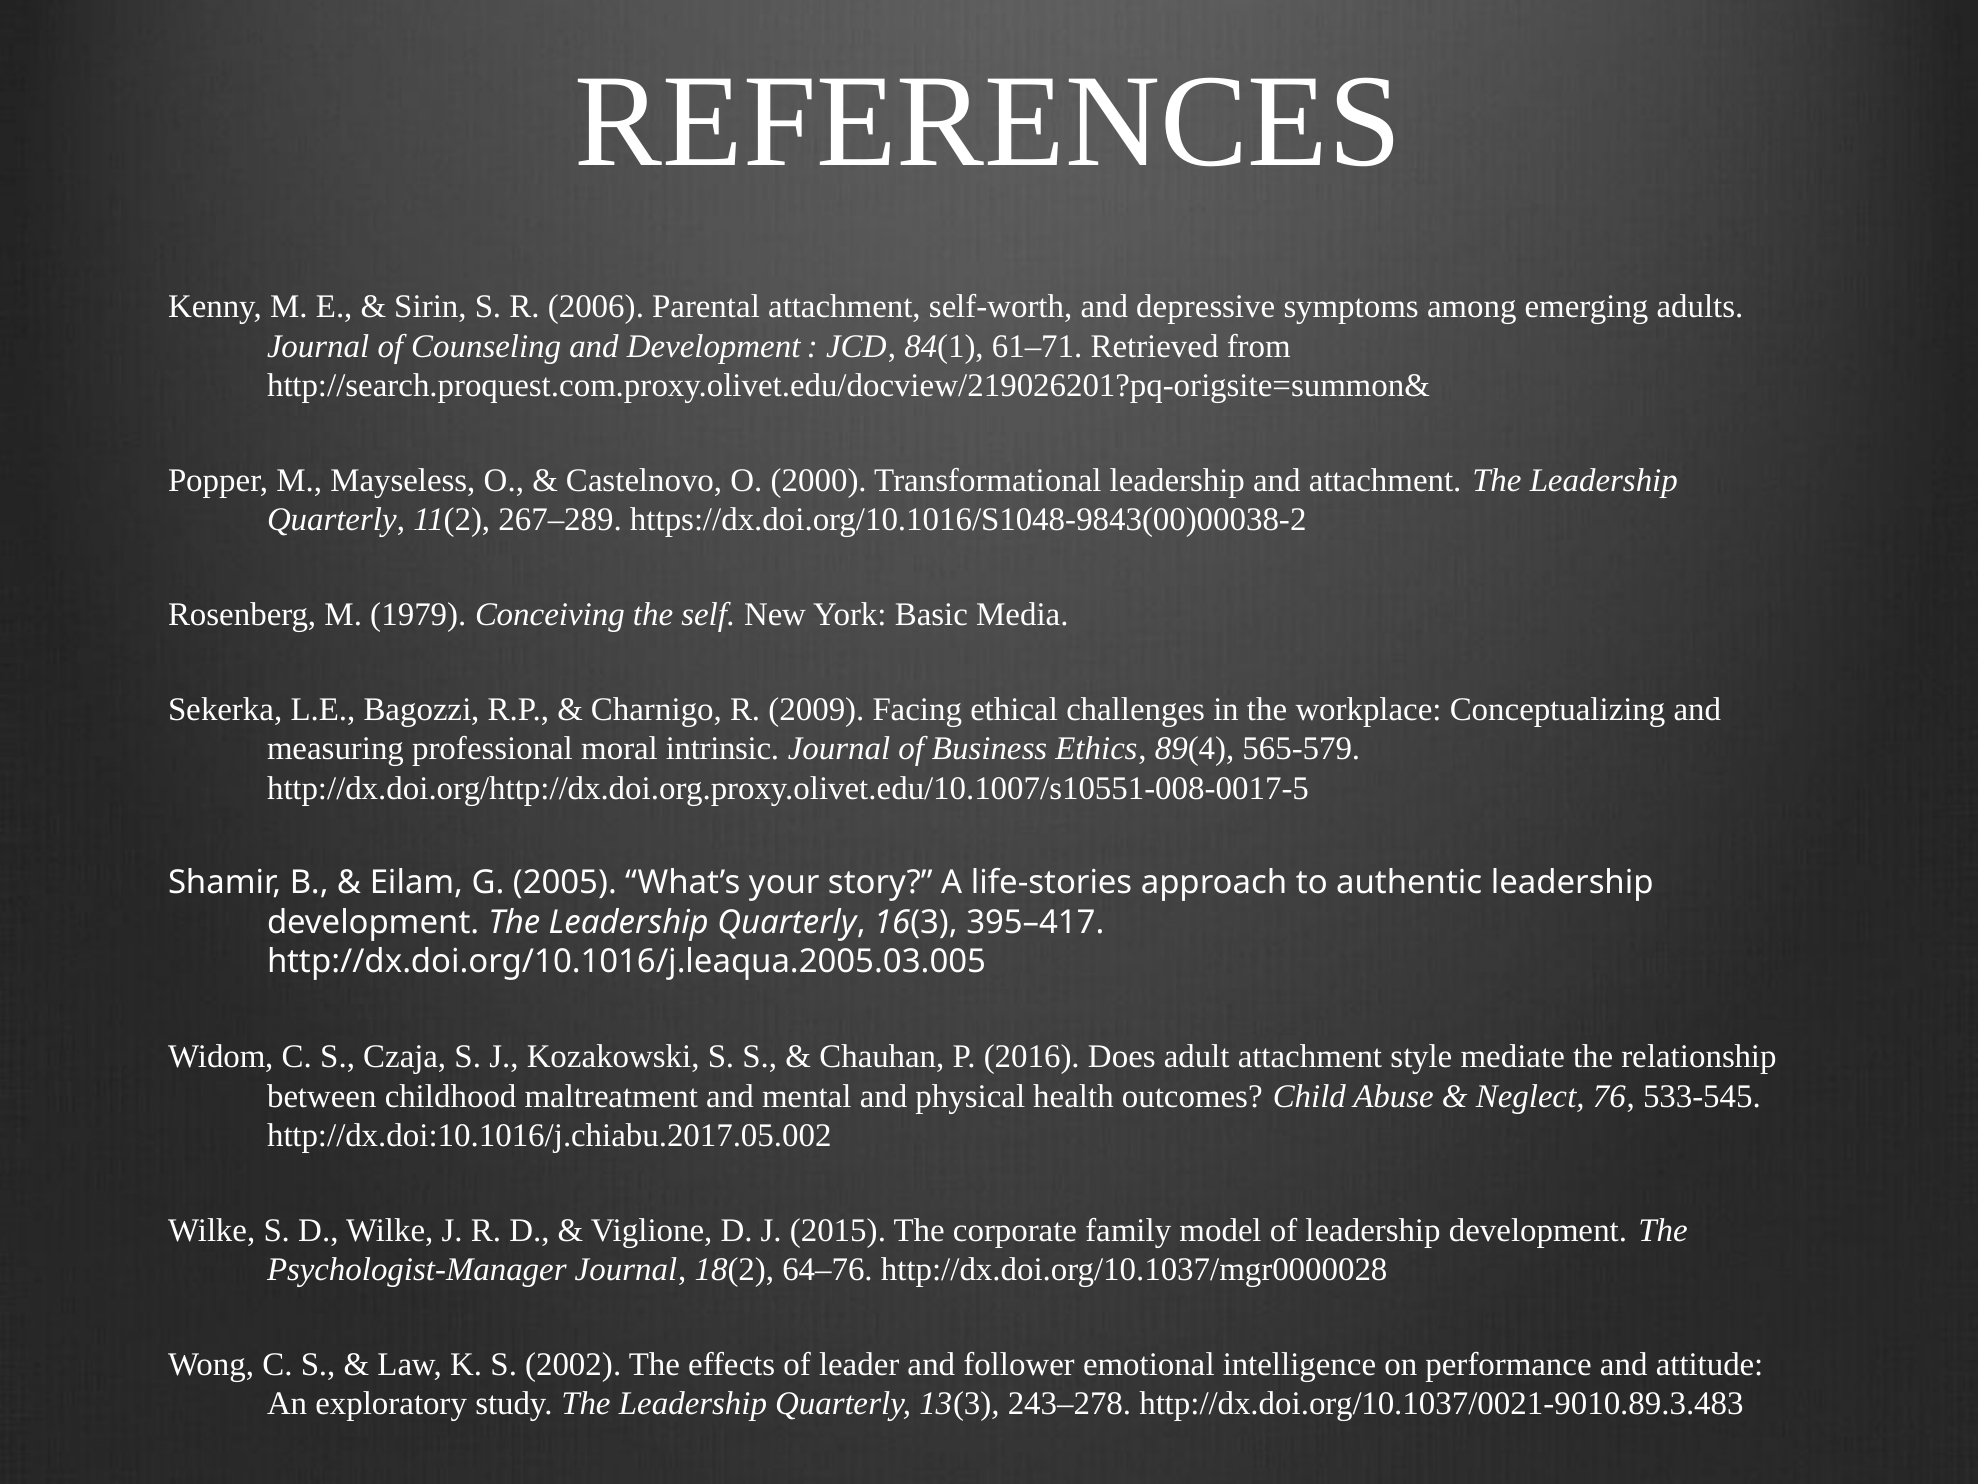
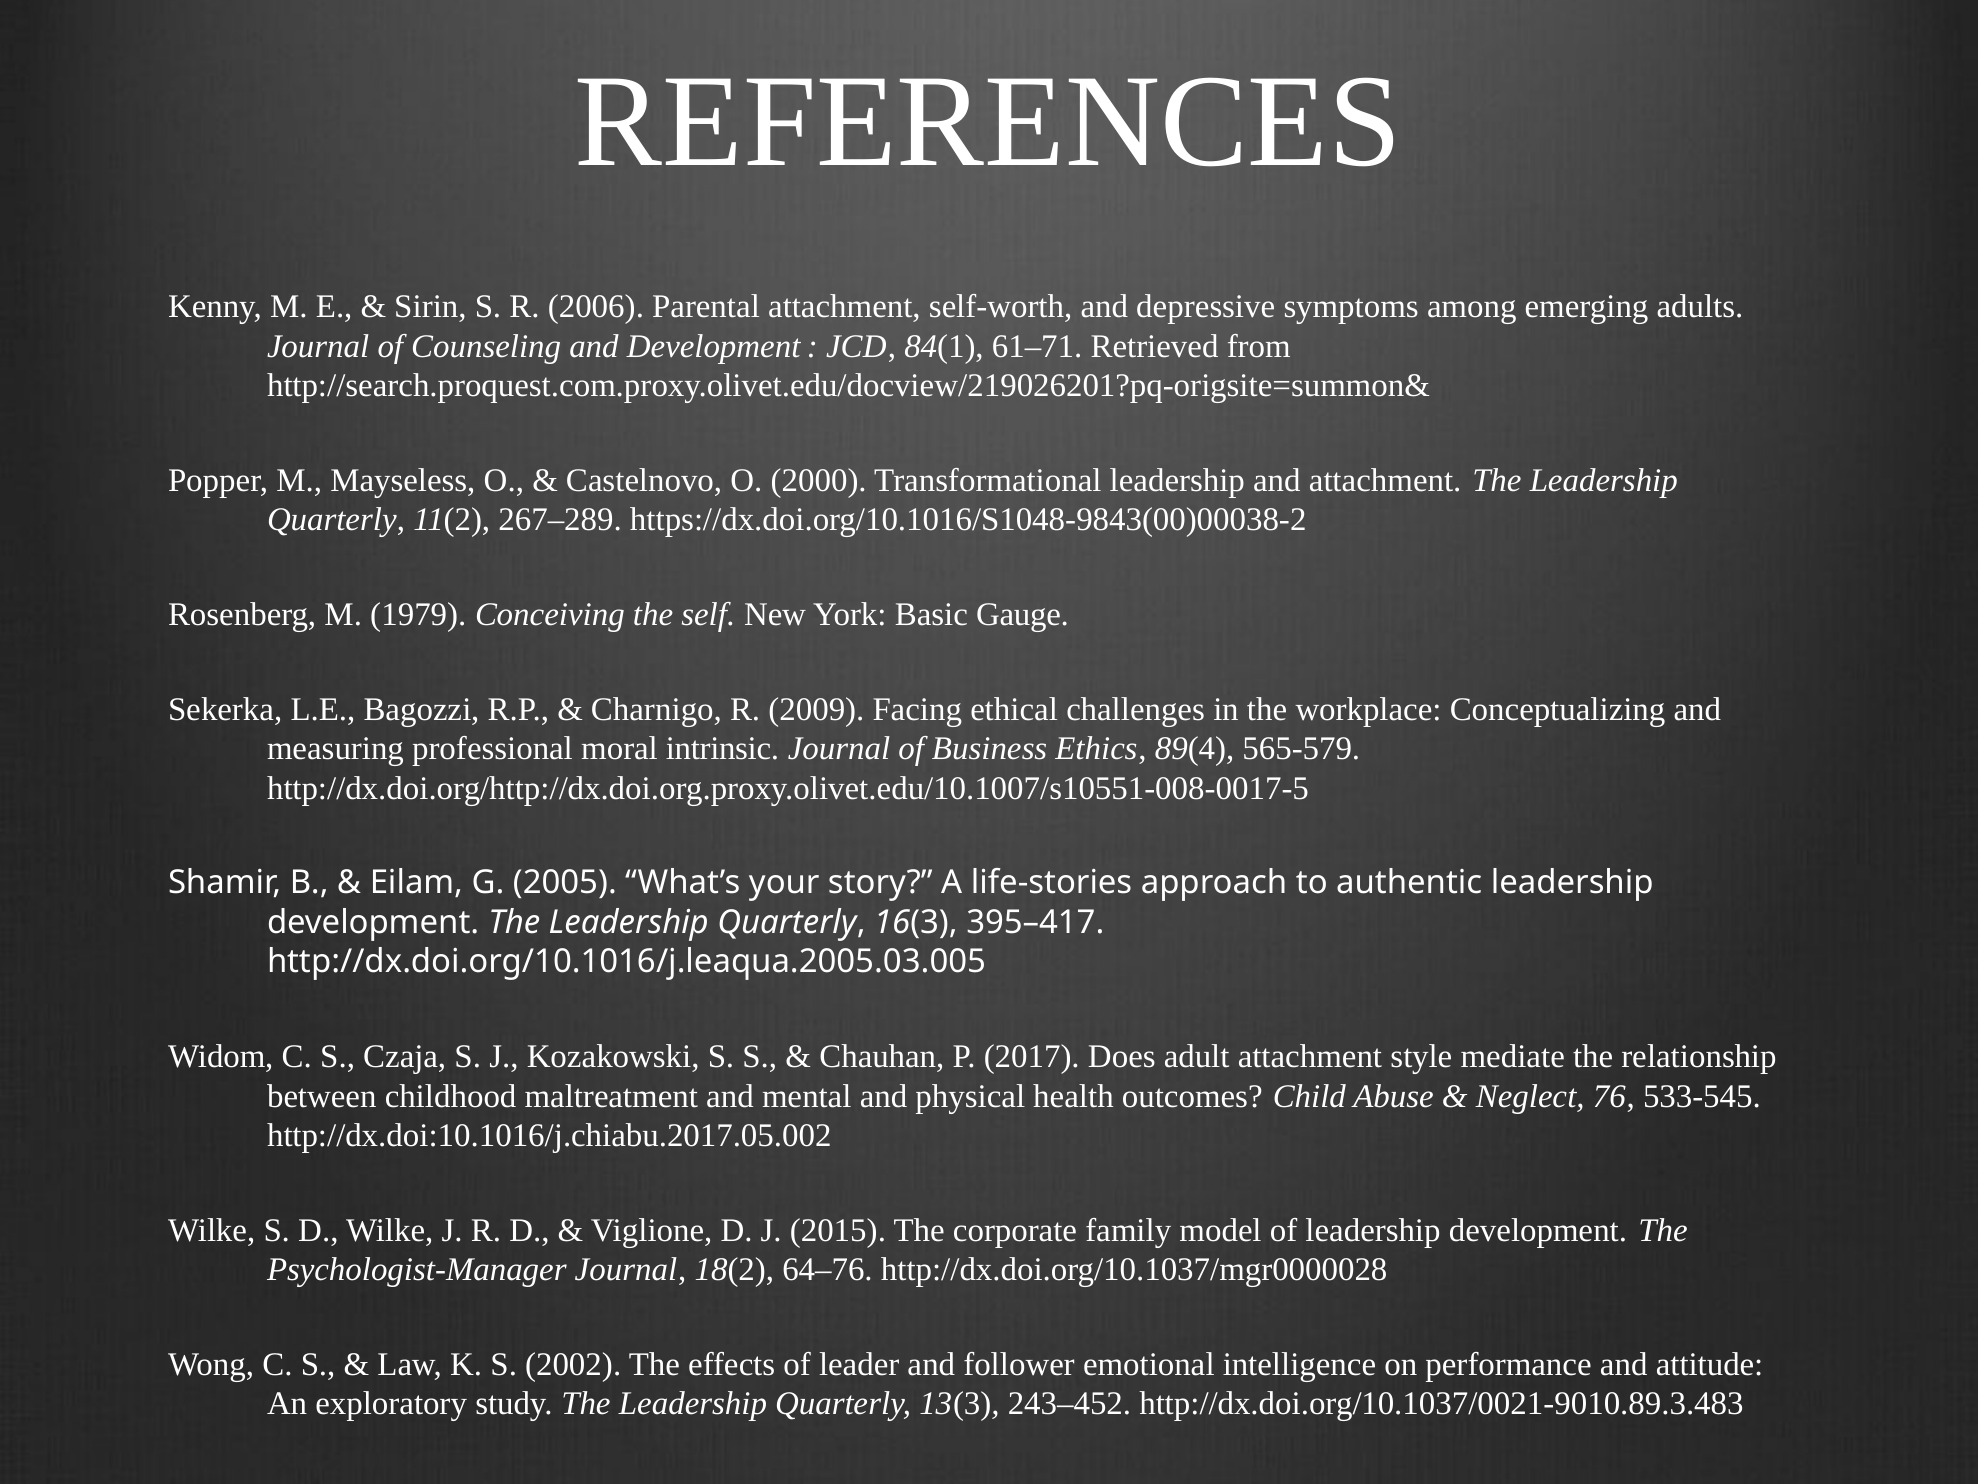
Media: Media -> Gauge
2016: 2016 -> 2017
243–278: 243–278 -> 243–452
